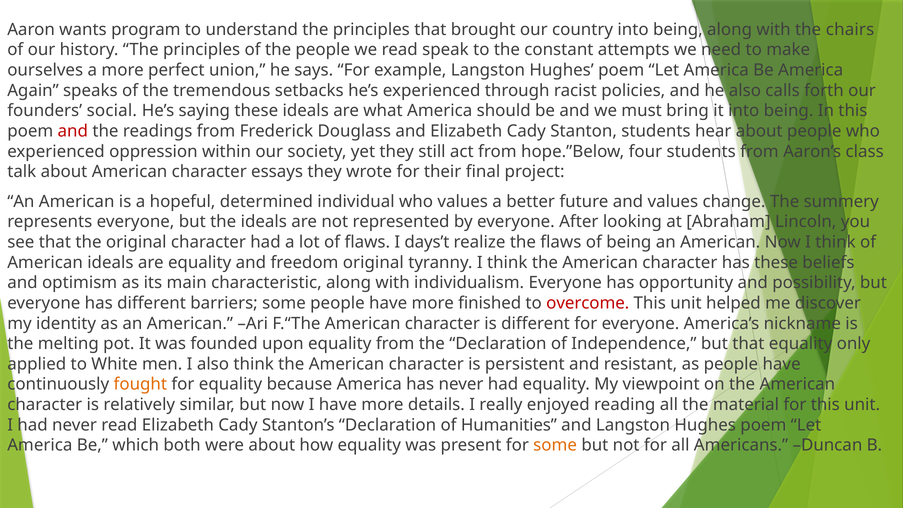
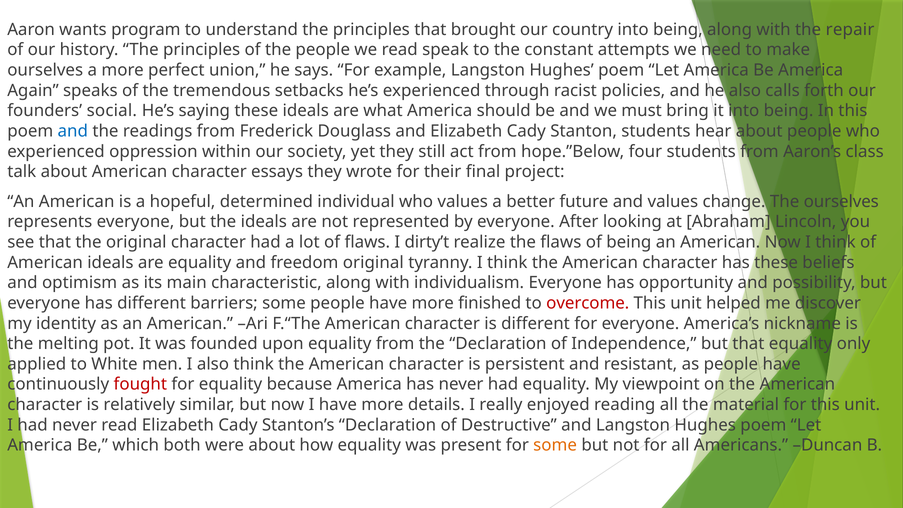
chairs: chairs -> repair
and at (73, 131) colour: red -> blue
The summery: summery -> ourselves
days’t: days’t -> dirty’t
fought colour: orange -> red
Humanities: Humanities -> Destructive
